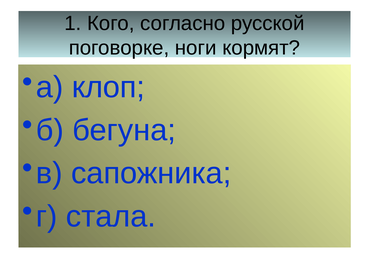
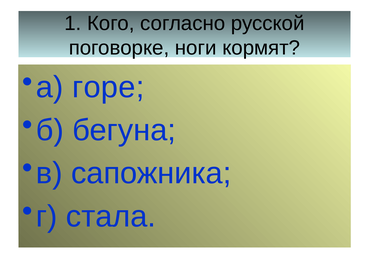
клоп: клоп -> горе
